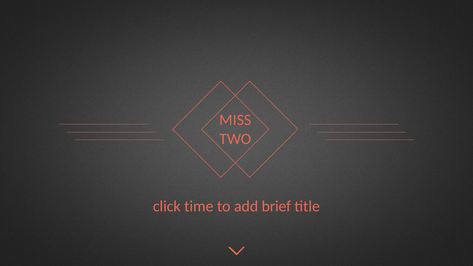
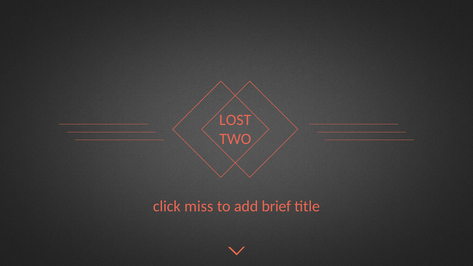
MISS: MISS -> LOST
time: time -> miss
